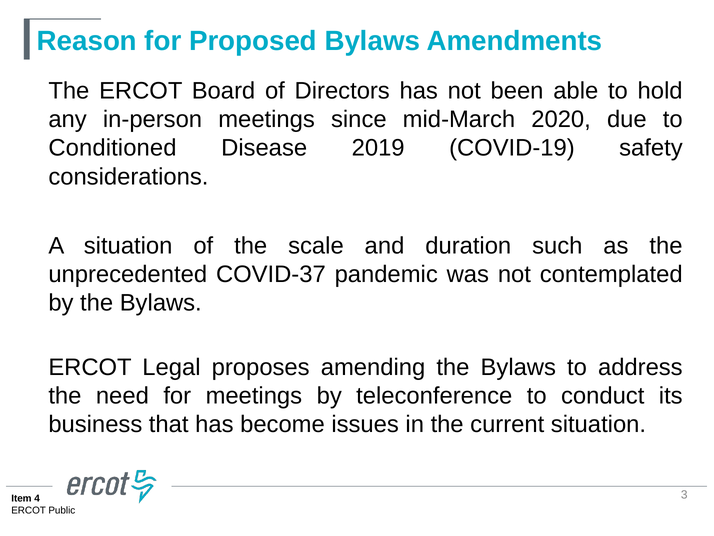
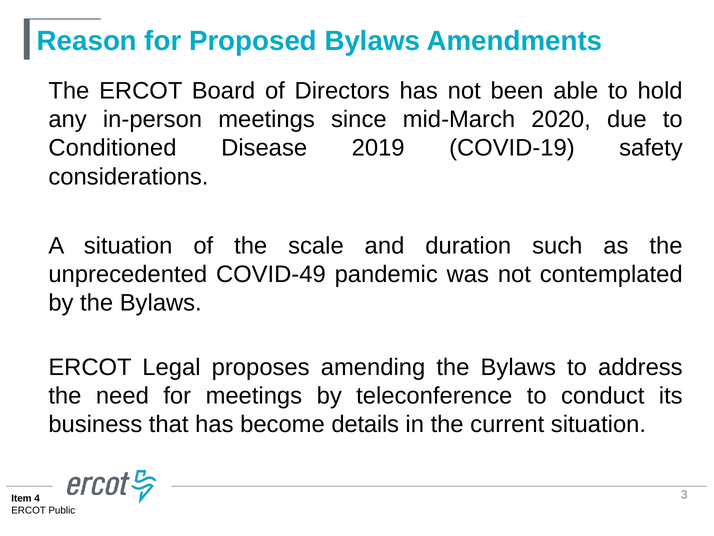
COVID-37: COVID-37 -> COVID-49
issues: issues -> details
